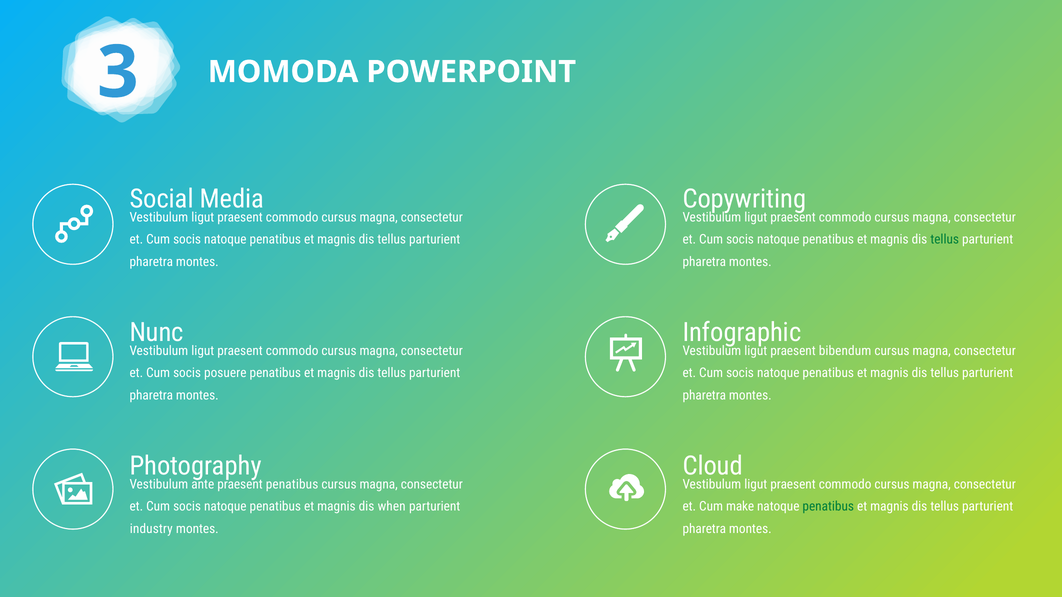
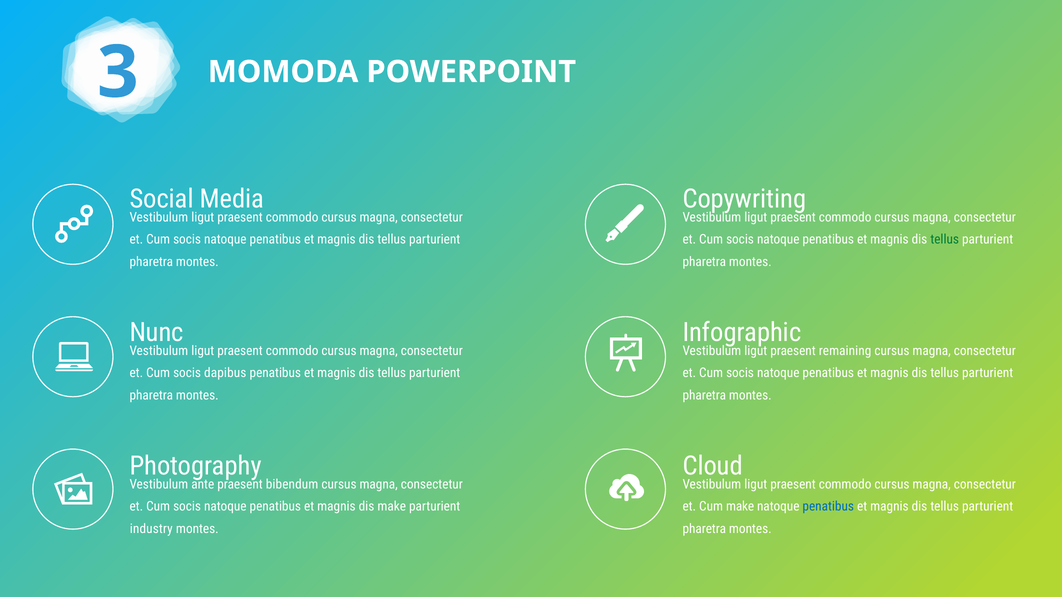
bibendum: bibendum -> remaining
posuere: posuere -> dapibus
praesent penatibus: penatibus -> bibendum
dis when: when -> make
penatibus at (828, 507) colour: green -> blue
